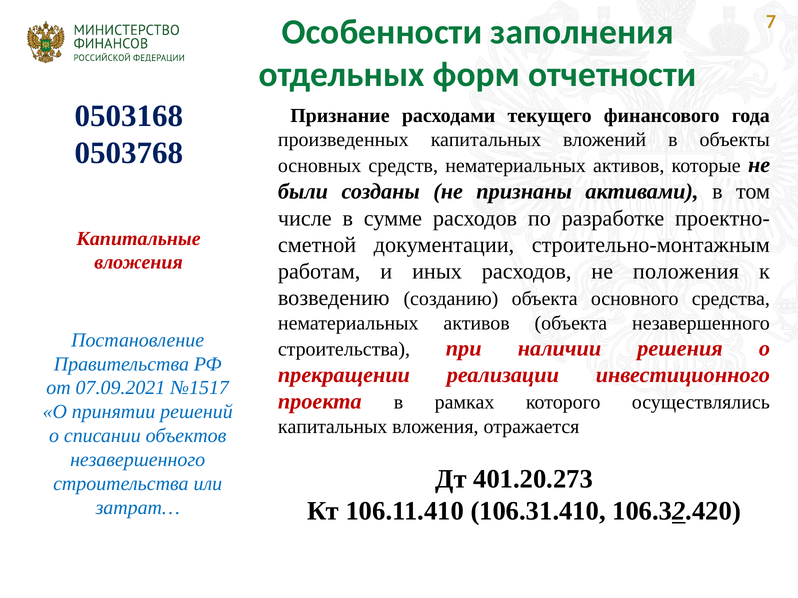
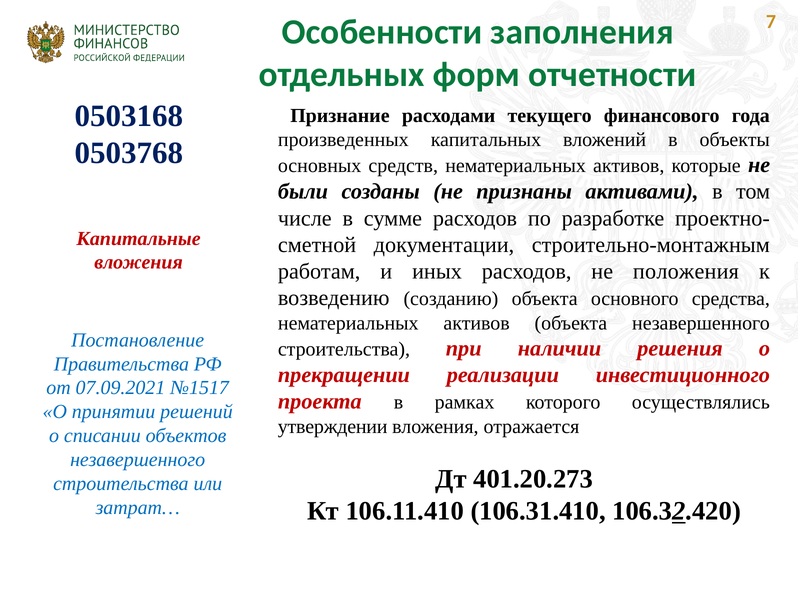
капитальных at (333, 427): капитальных -> утверждении
